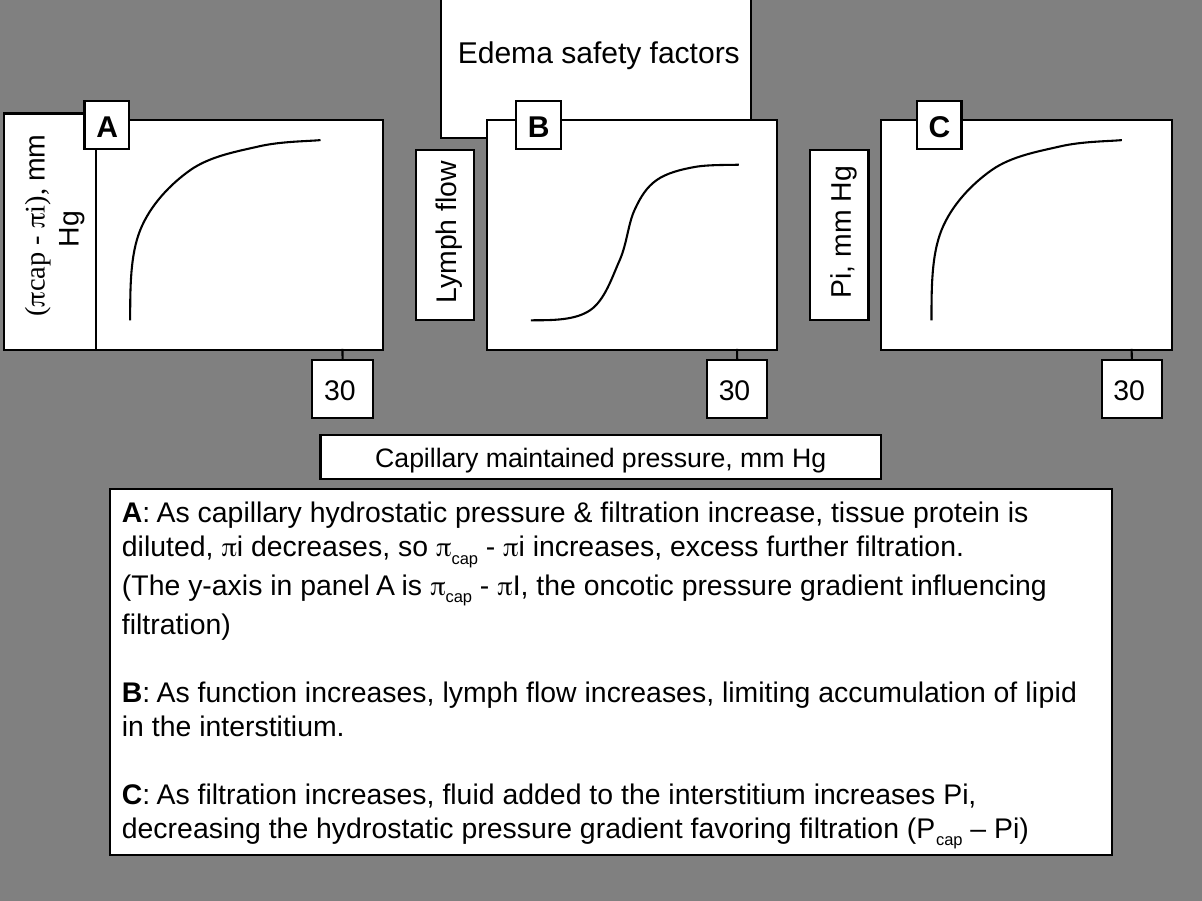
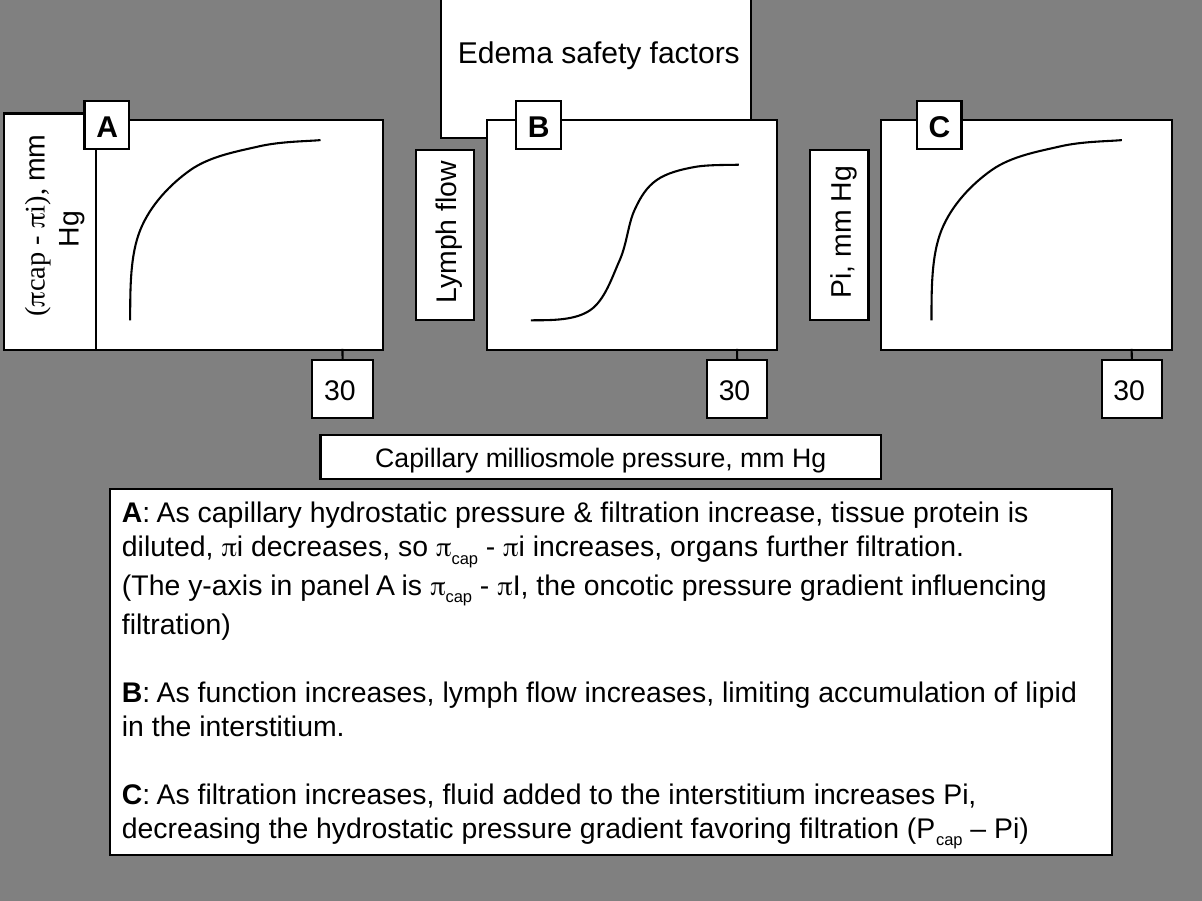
maintained: maintained -> milliosmole
excess: excess -> organs
